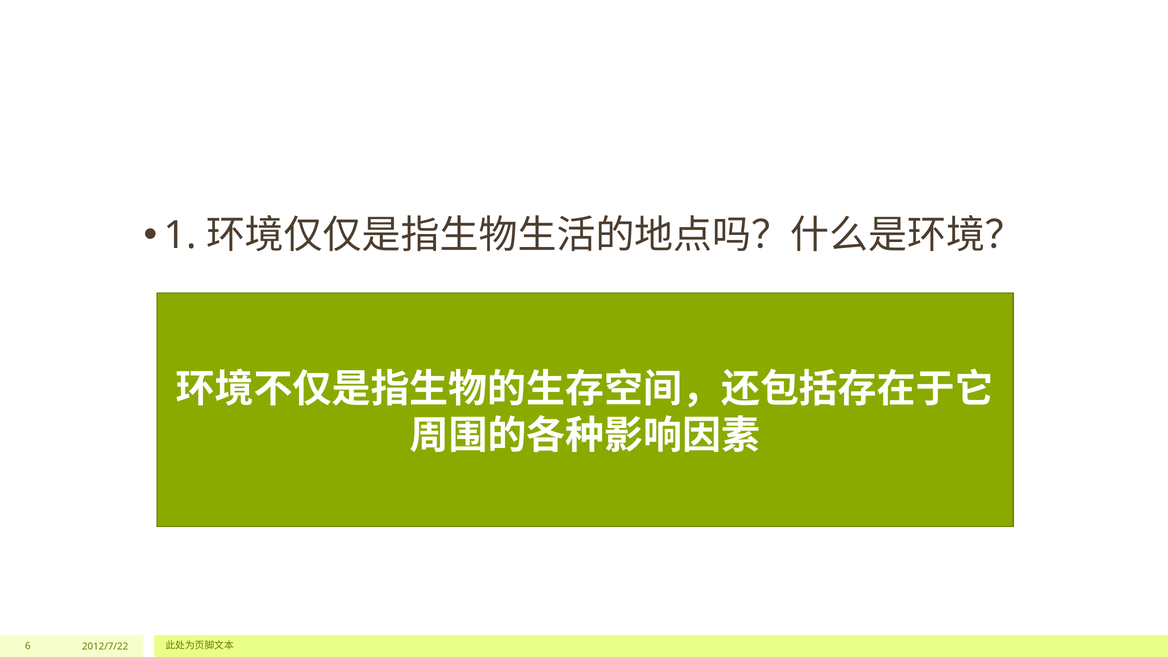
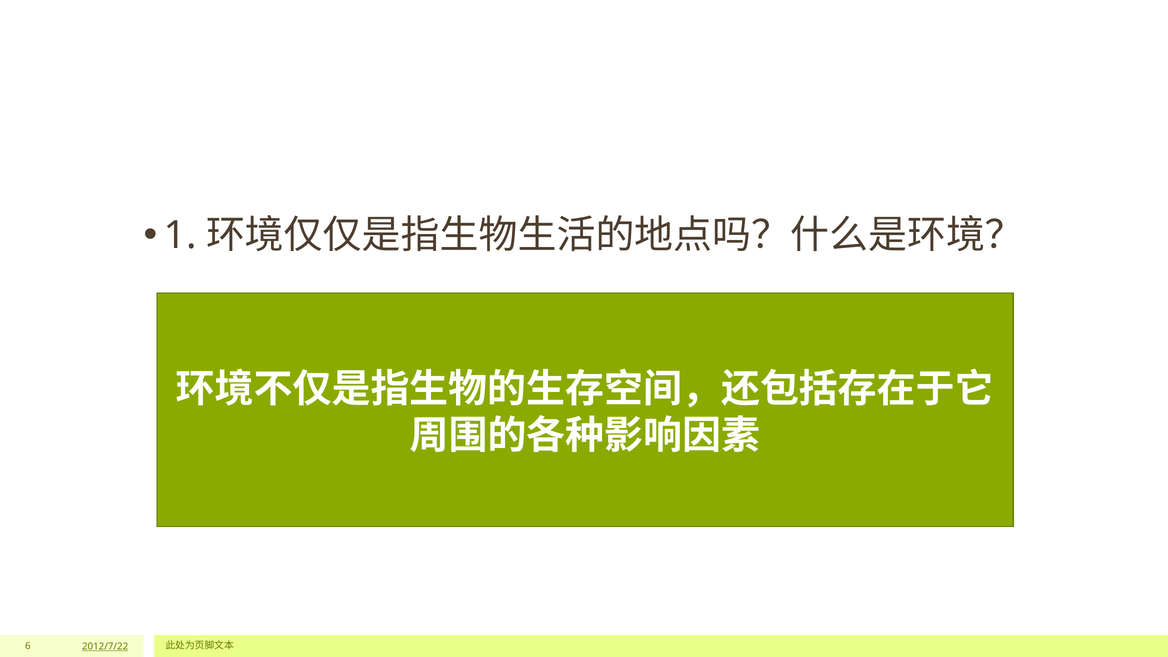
2012/7/22 underline: none -> present
